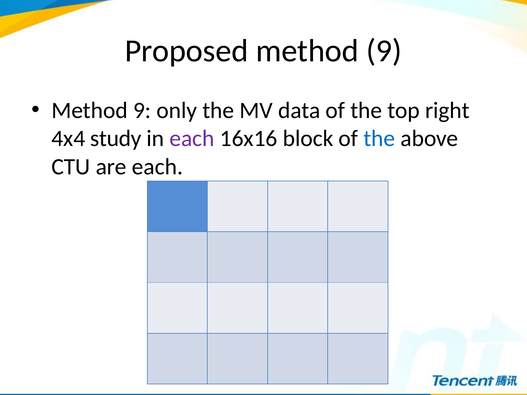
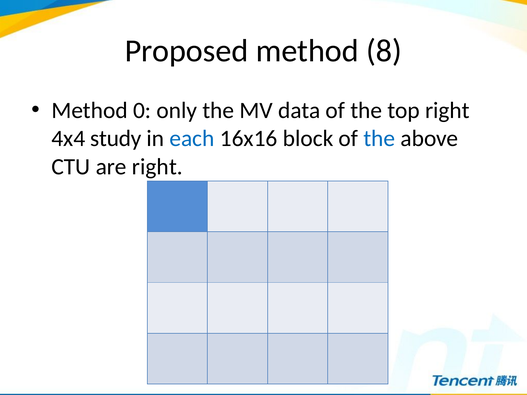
Proposed method 9: 9 -> 8
9 at (142, 111): 9 -> 0
each at (192, 139) colour: purple -> blue
are each: each -> right
